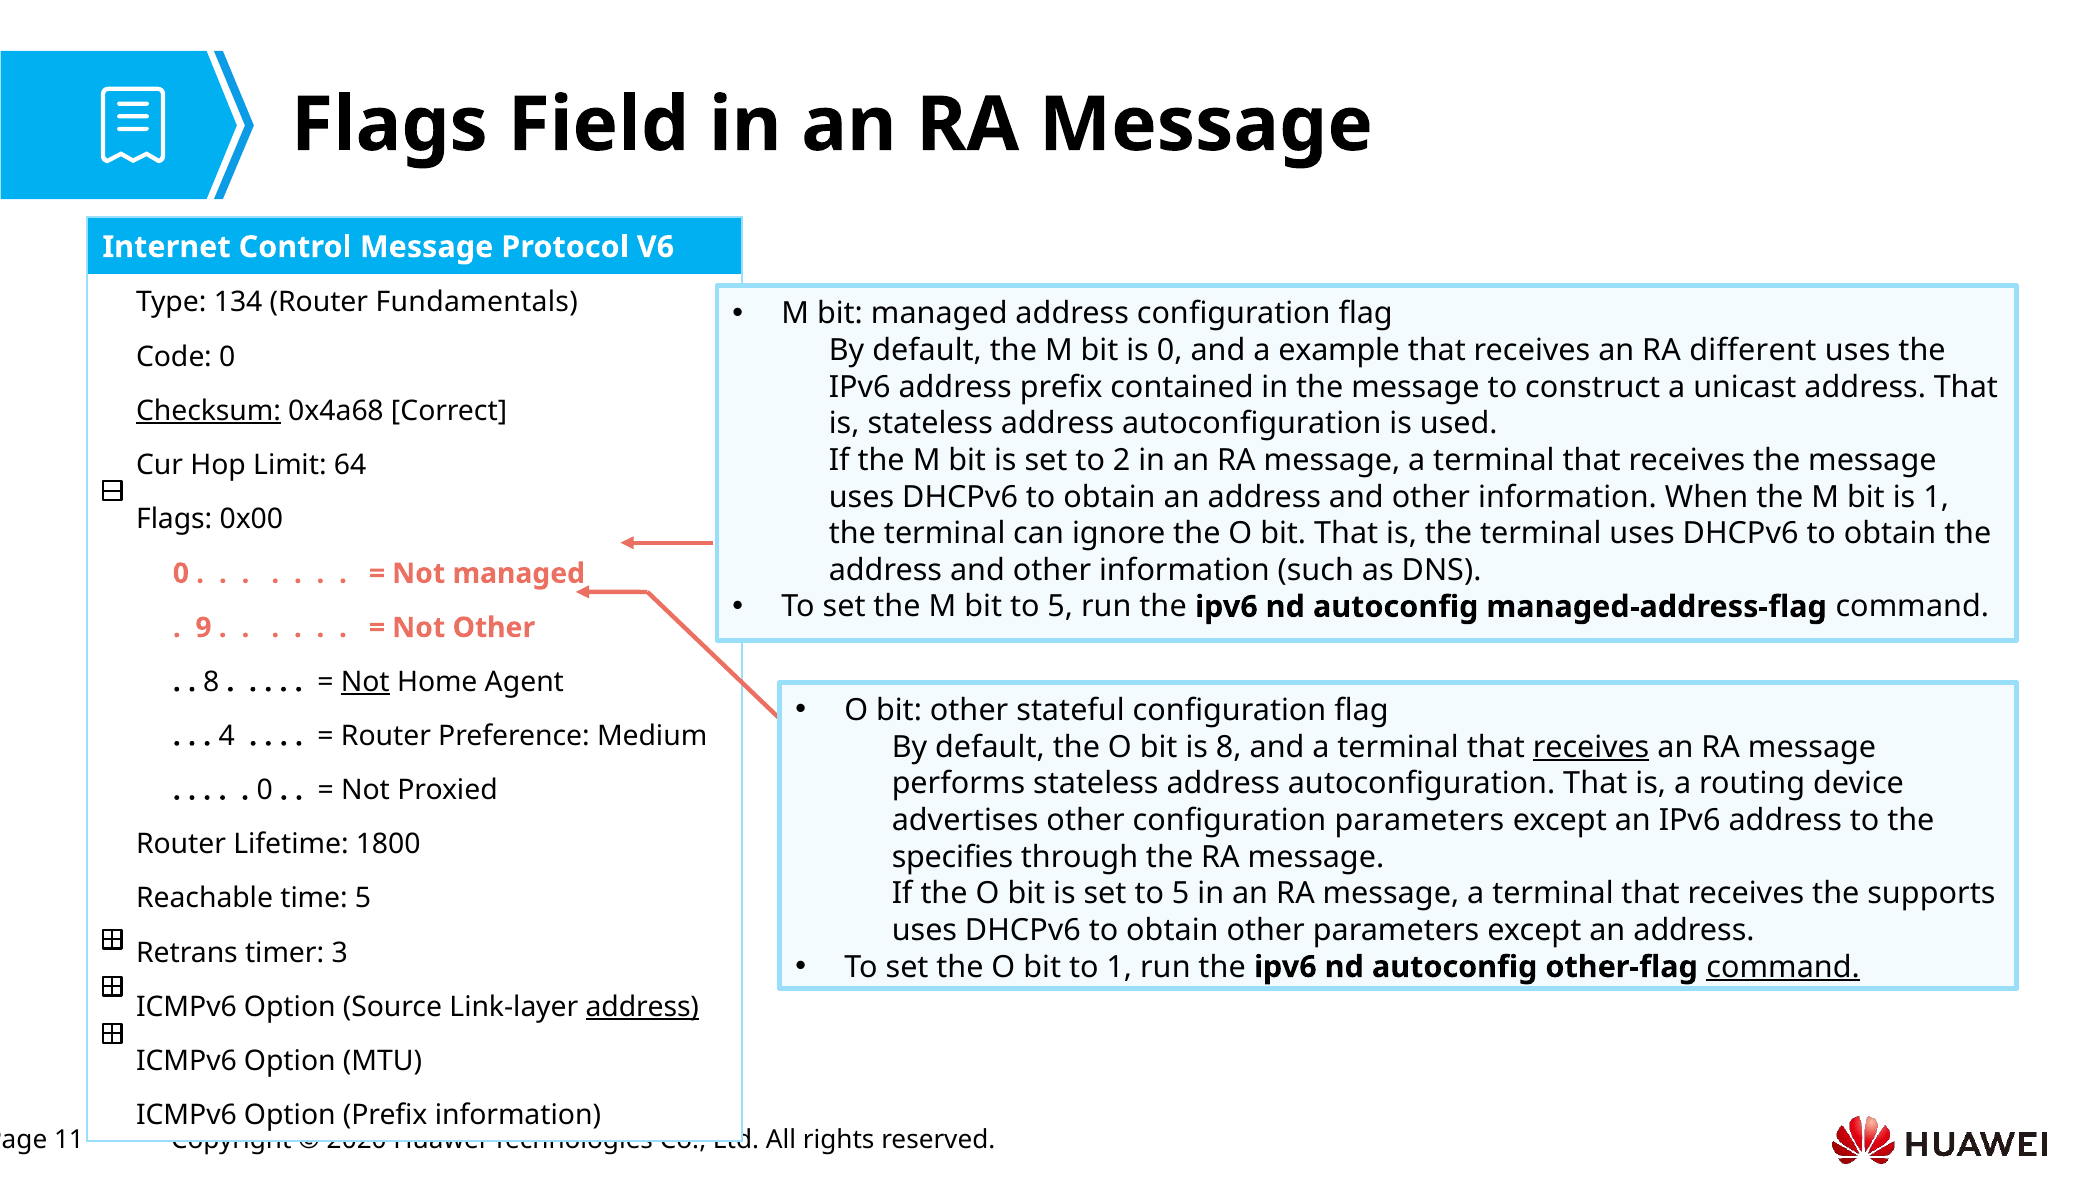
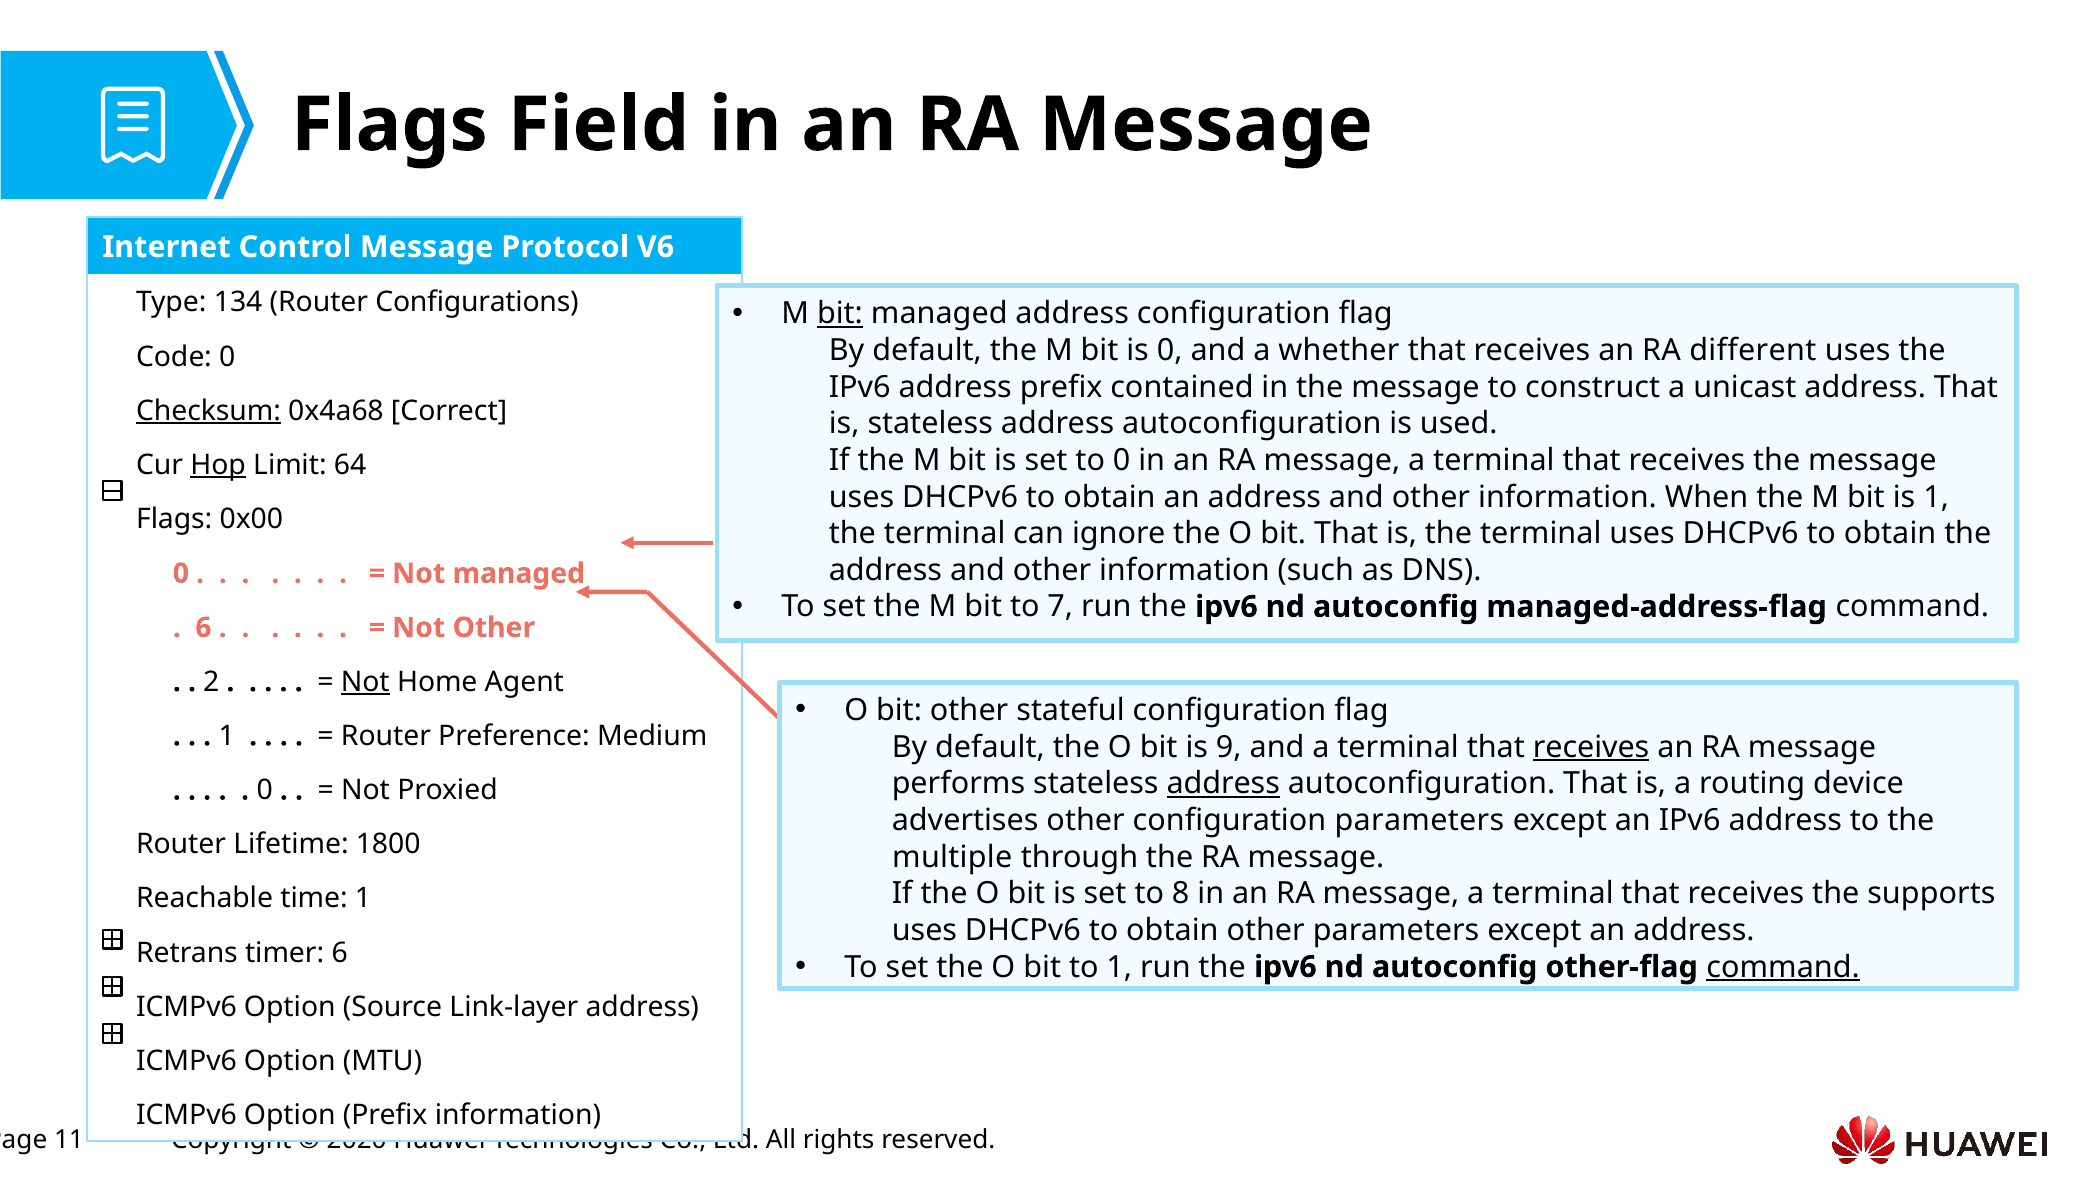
Fundamentals: Fundamentals -> Configurations
bit at (840, 314) underline: none -> present
example: example -> whether
to 2: 2 -> 0
Hop underline: none -> present
bit to 5: 5 -> 7
9 at (203, 628): 9 -> 6
8 at (211, 682): 8 -> 2
4 at (227, 736): 4 -> 1
is 8: 8 -> 9
address at (1223, 784) underline: none -> present
specifies: specifies -> multiple
set to 5: 5 -> 8
time 5: 5 -> 1
timer 3: 3 -> 6
address at (642, 1007) underline: present -> none
